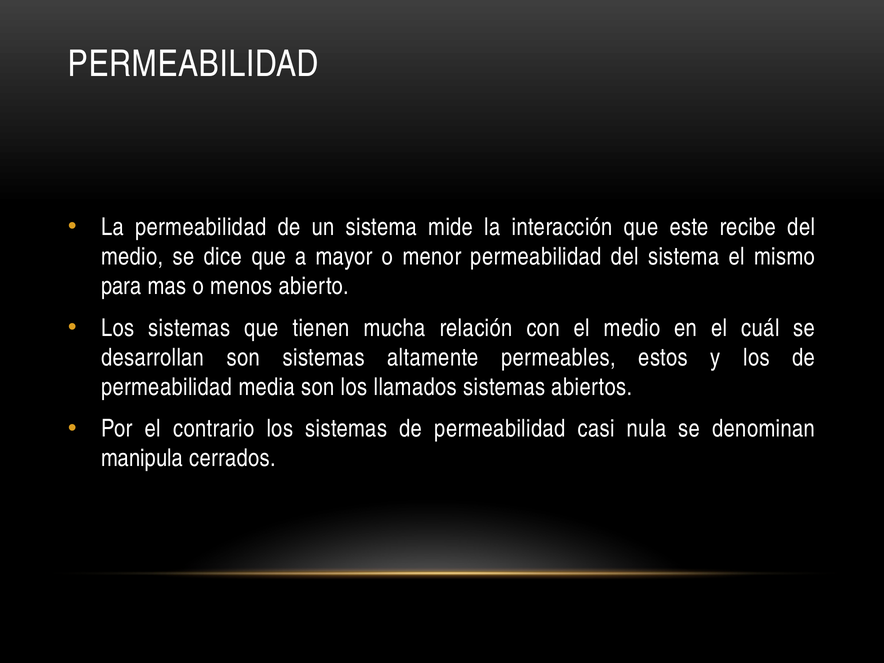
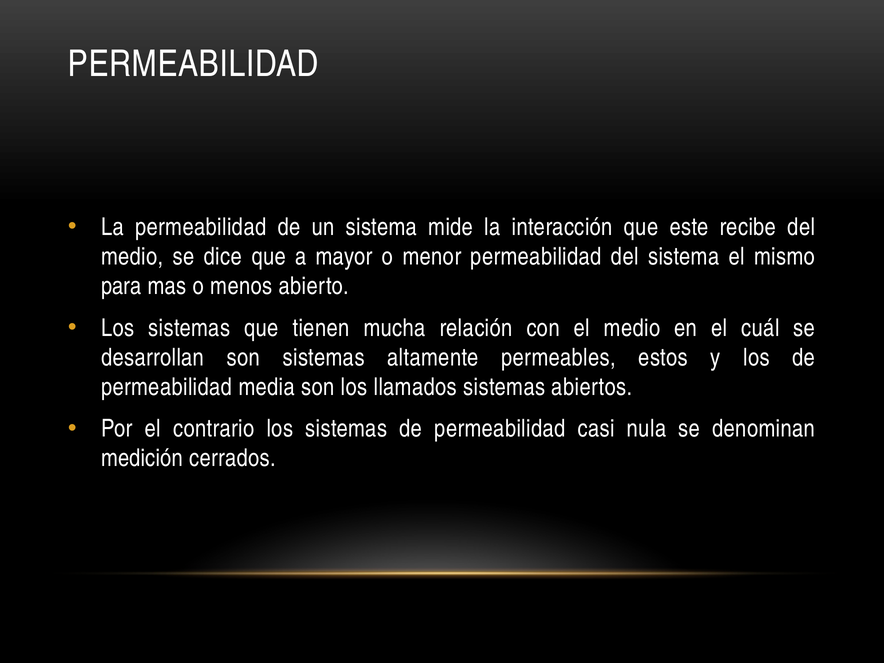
manipula: manipula -> medición
